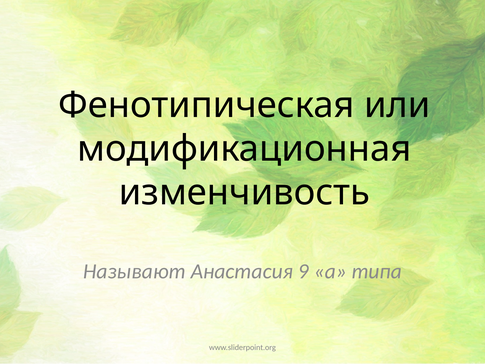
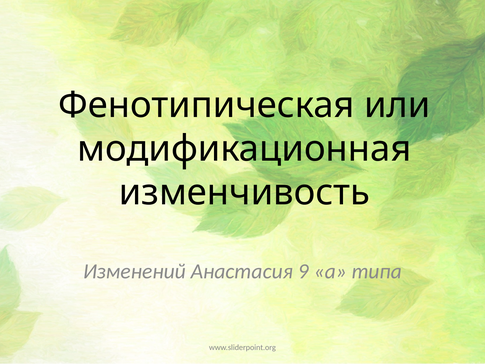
Называют: Называют -> Изменений
